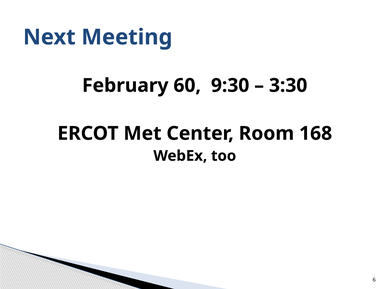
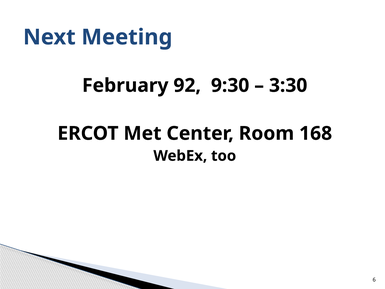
60: 60 -> 92
